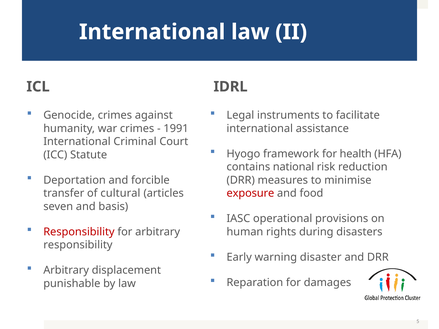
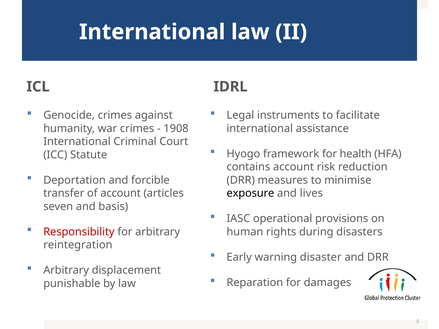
1991: 1991 -> 1908
contains national: national -> account
of cultural: cultural -> account
exposure colour: red -> black
food: food -> lives
responsibility at (78, 245): responsibility -> reintegration
